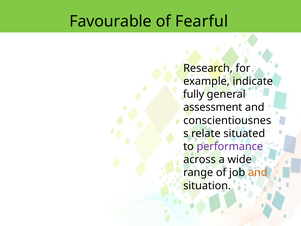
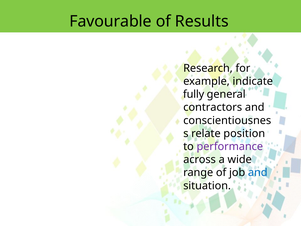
Fearful: Fearful -> Results
assessment: assessment -> contractors
situated: situated -> position
and at (258, 172) colour: orange -> blue
